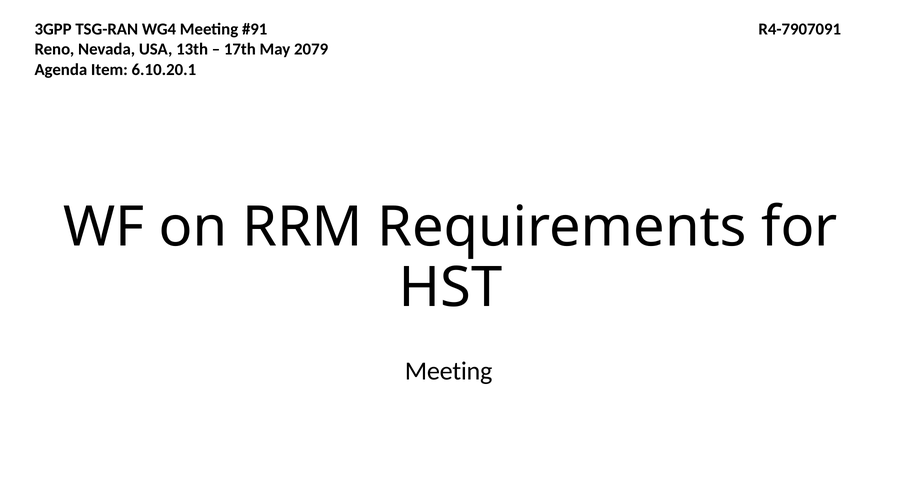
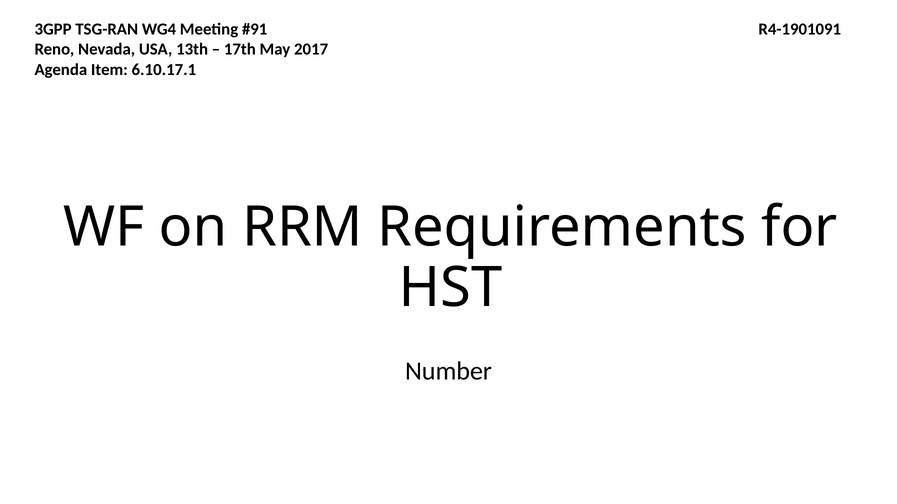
R4-7907091: R4-7907091 -> R4-1901091
2079: 2079 -> 2017
6.10.20.1: 6.10.20.1 -> 6.10.17.1
Meeting at (449, 372): Meeting -> Number
